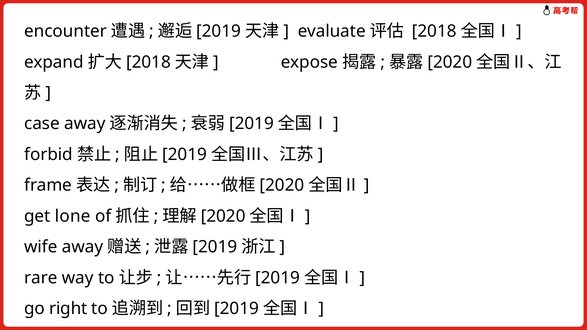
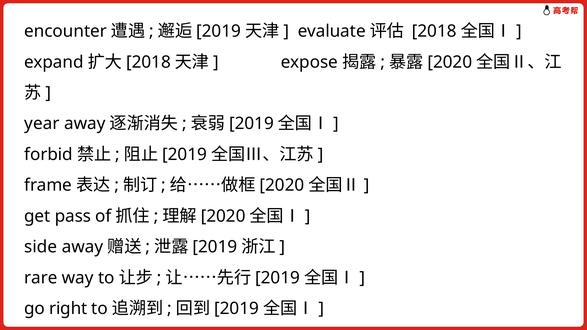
case: case -> year
lone: lone -> pass
wife: wife -> side
